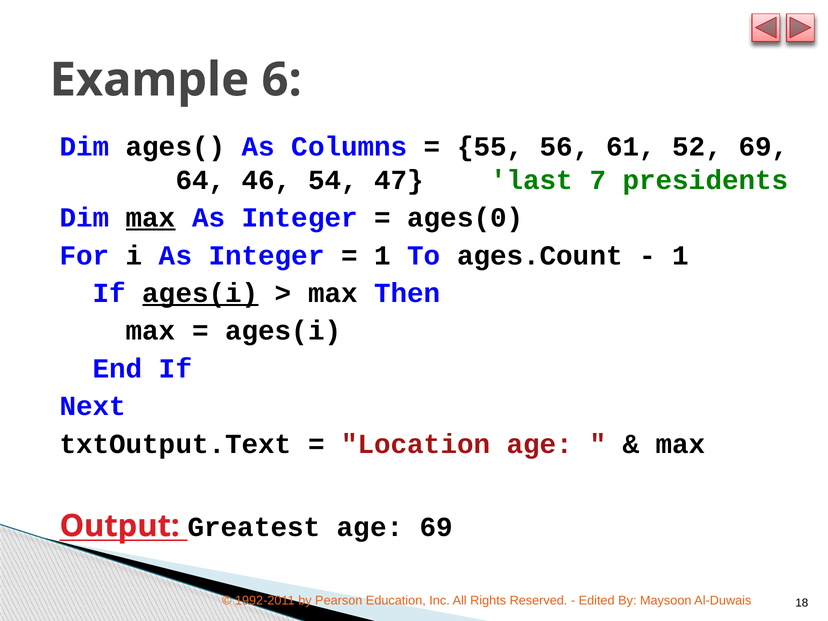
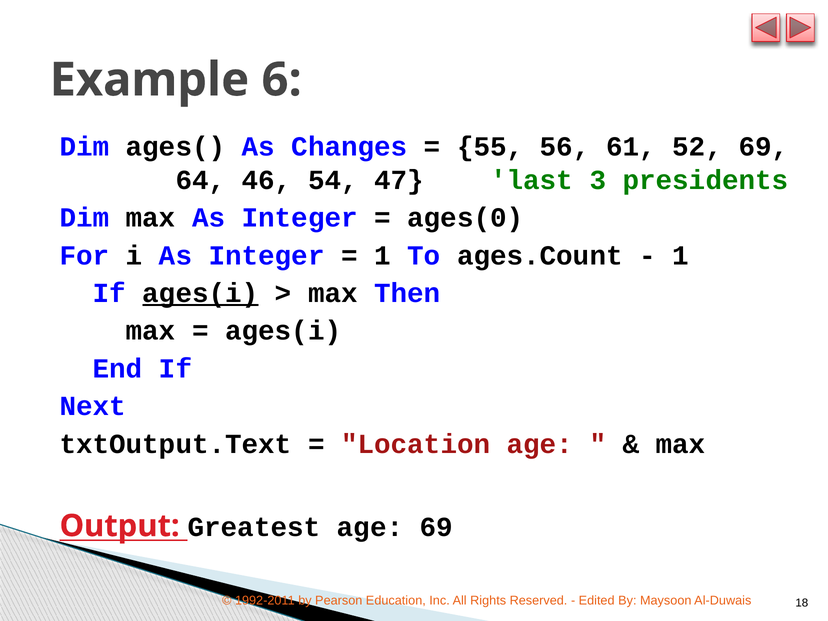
Columns: Columns -> Changes
7: 7 -> 3
max at (151, 218) underline: present -> none
